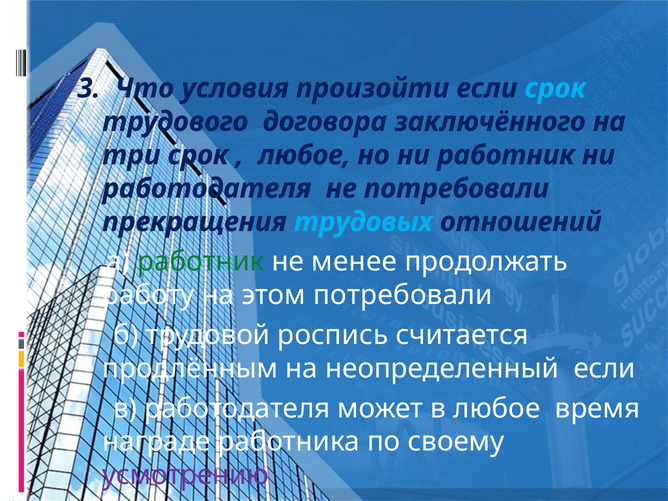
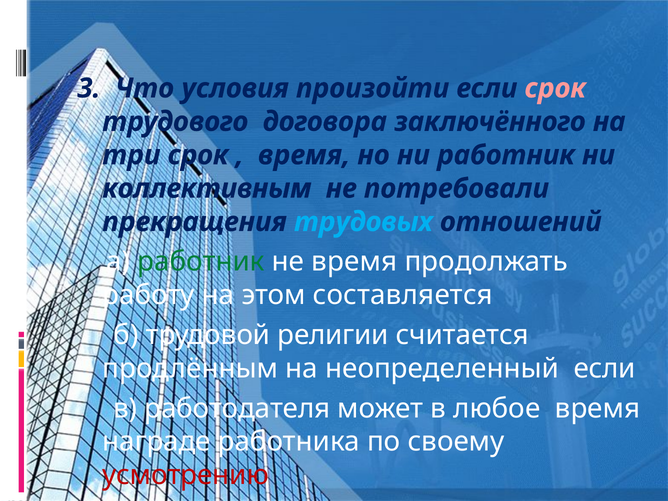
срок at (555, 88) colour: light blue -> pink
любое at (304, 155): любое -> время
работодателя at (207, 189): работодателя -> коллективным
не менее: менее -> время
этом потребовали: потребовали -> составляется
роспись: роспись -> религии
усмотрению colour: purple -> red
